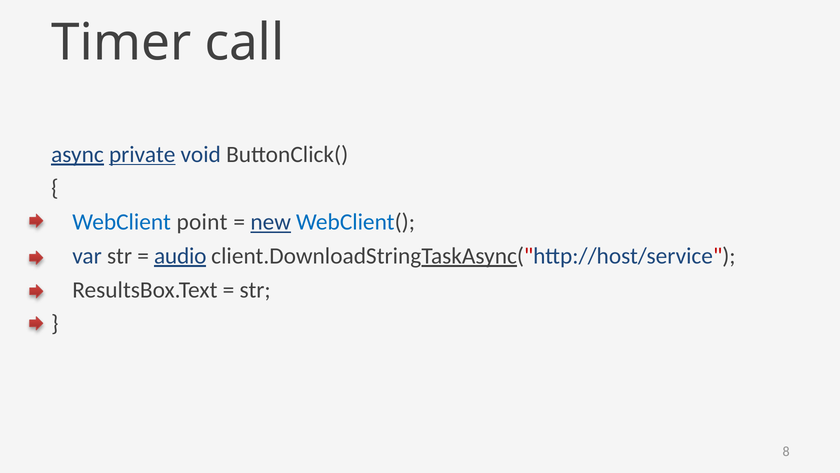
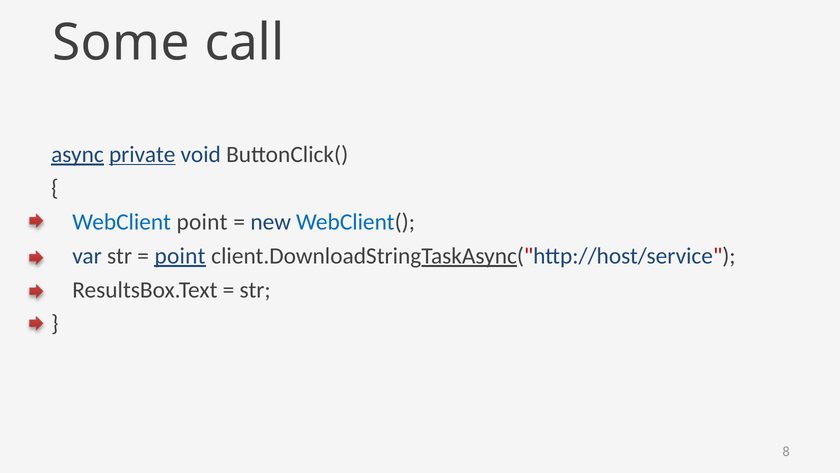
Timer: Timer -> Some
new underline: present -> none
audio at (180, 256): audio -> point
